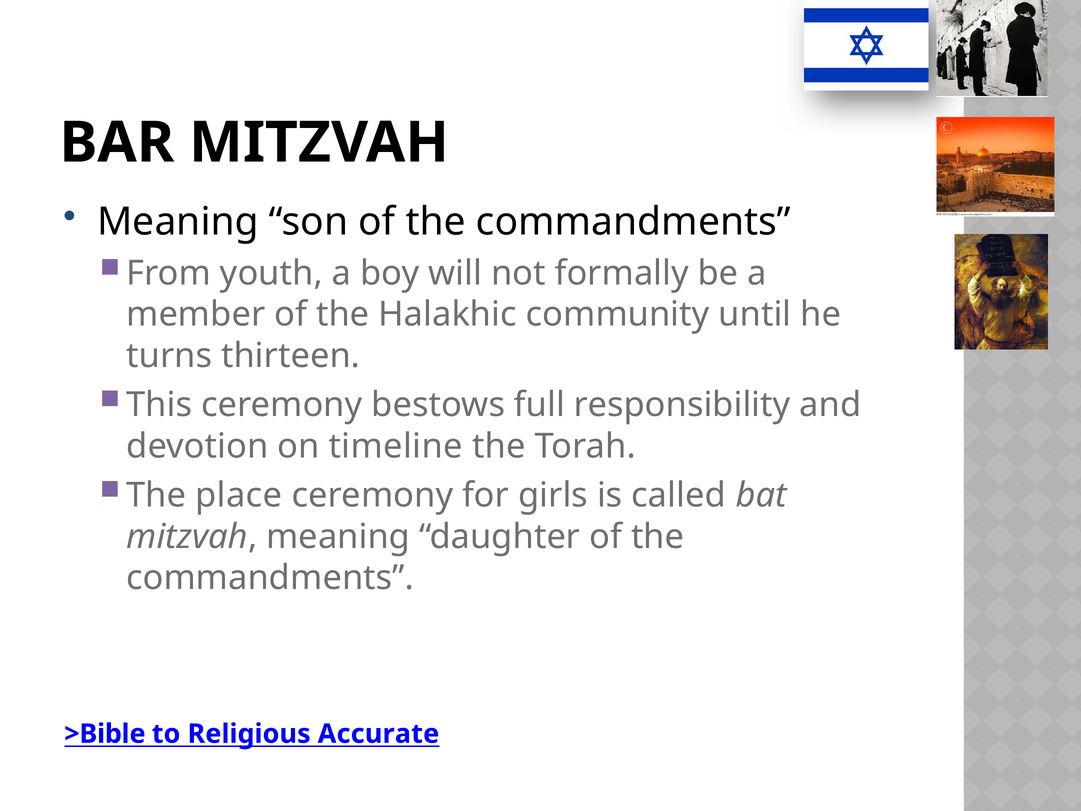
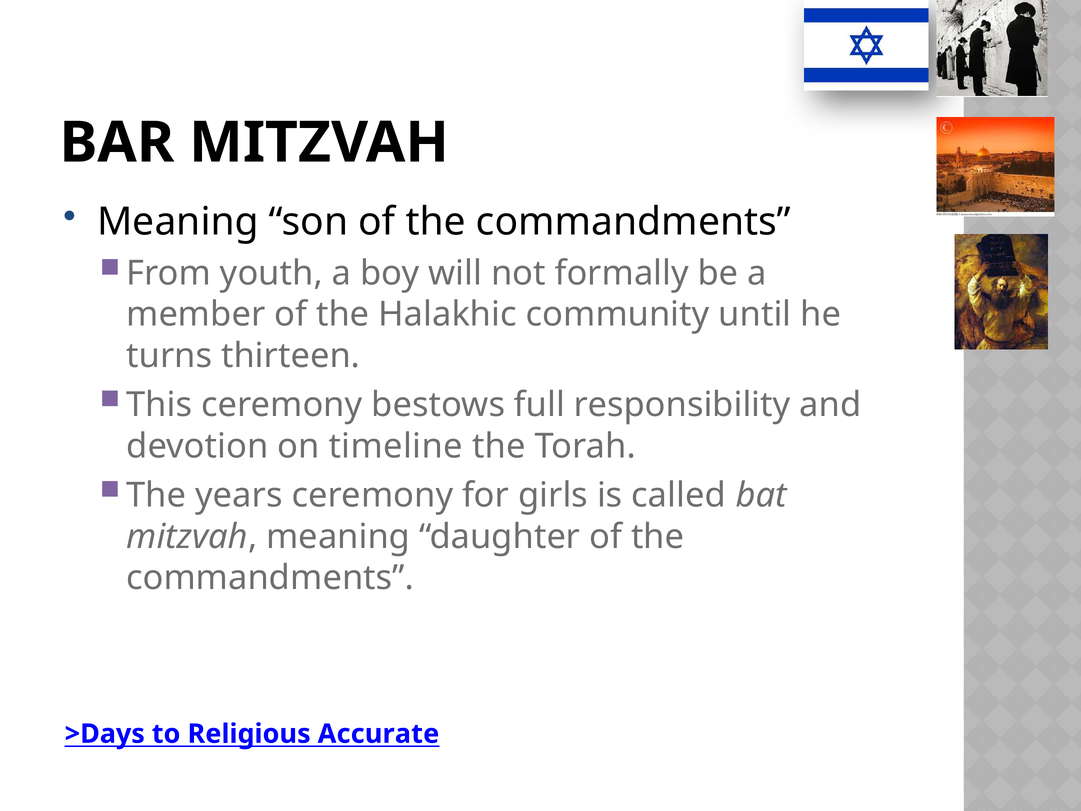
place: place -> years
>Bible: >Bible -> >Days
